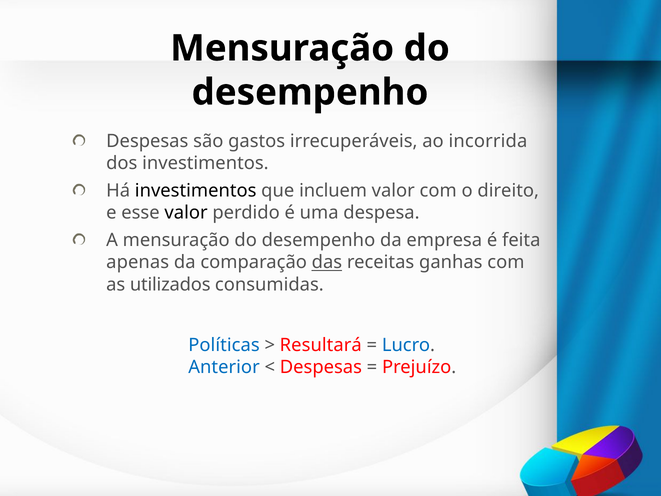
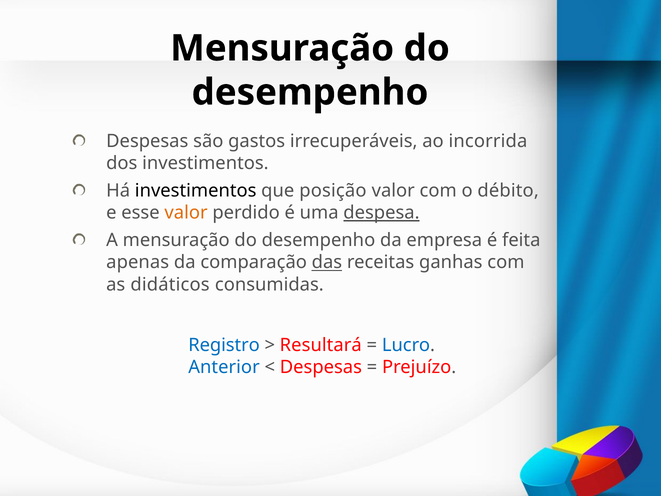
incluem: incluem -> posição
direito: direito -> débito
valor at (186, 213) colour: black -> orange
despesa underline: none -> present
utilizados: utilizados -> didáticos
Políticas: Políticas -> Registro
